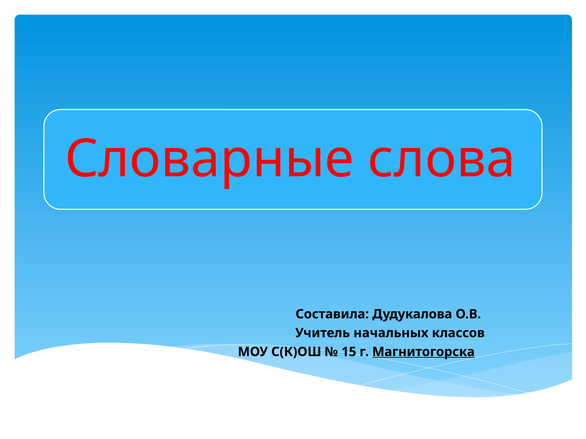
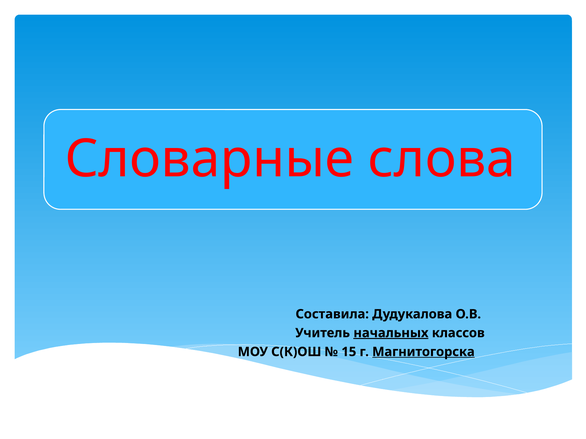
начальных underline: none -> present
